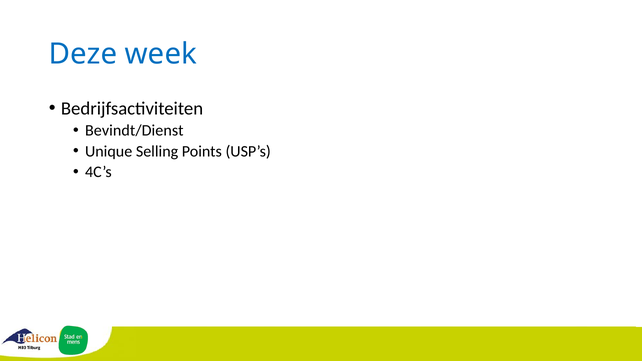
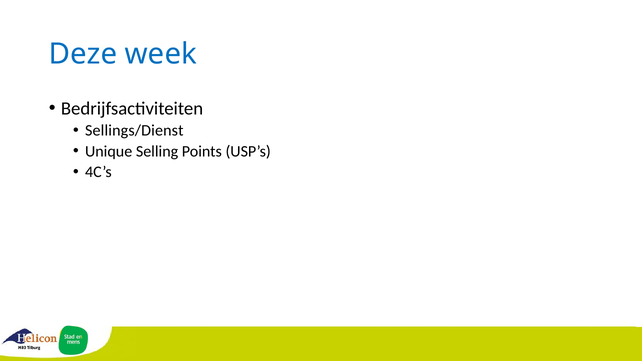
Bevindt/Dienst: Bevindt/Dienst -> Sellings/Dienst
